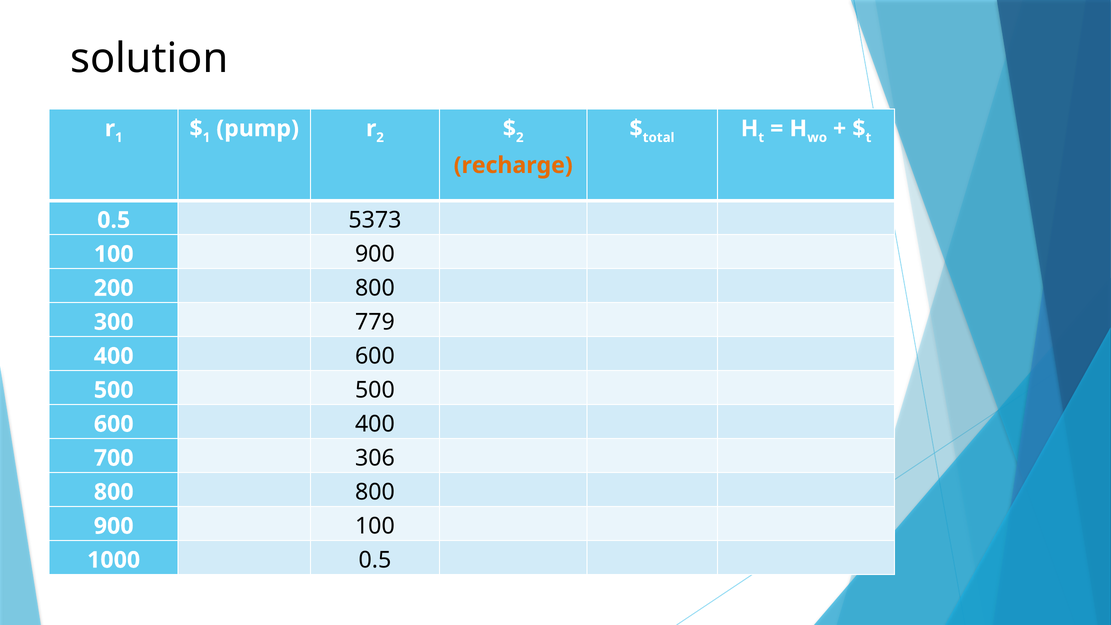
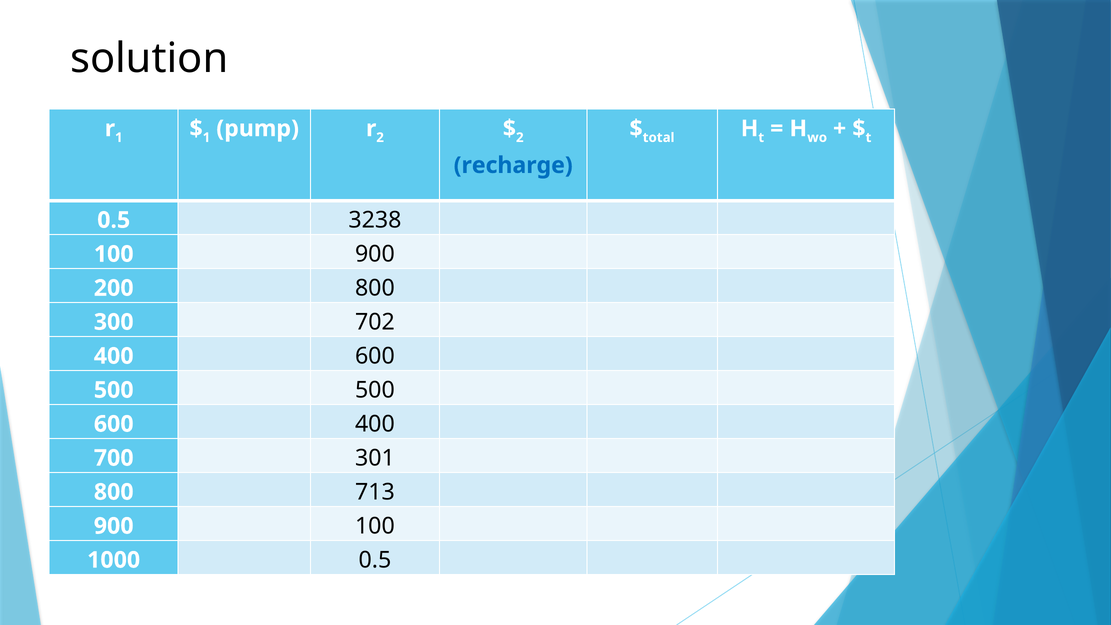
recharge colour: orange -> blue
5373: 5373 -> 3238
779: 779 -> 702
306: 306 -> 301
800 at (375, 492): 800 -> 713
